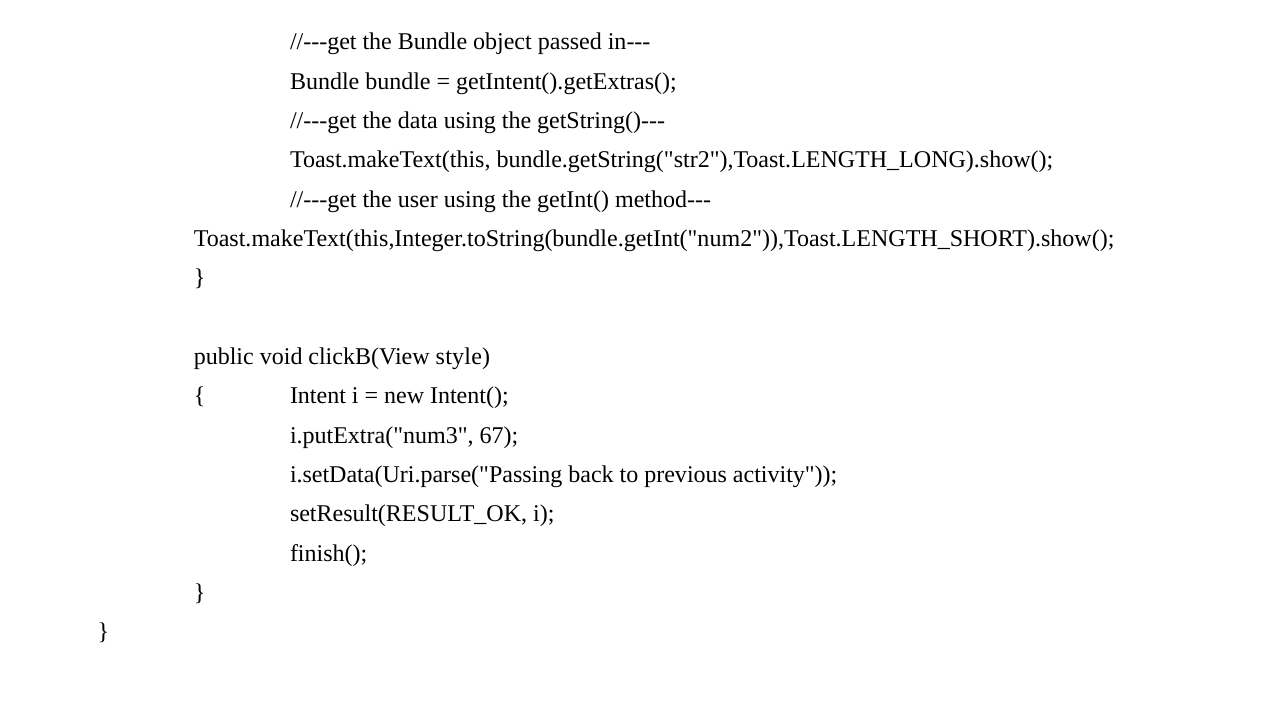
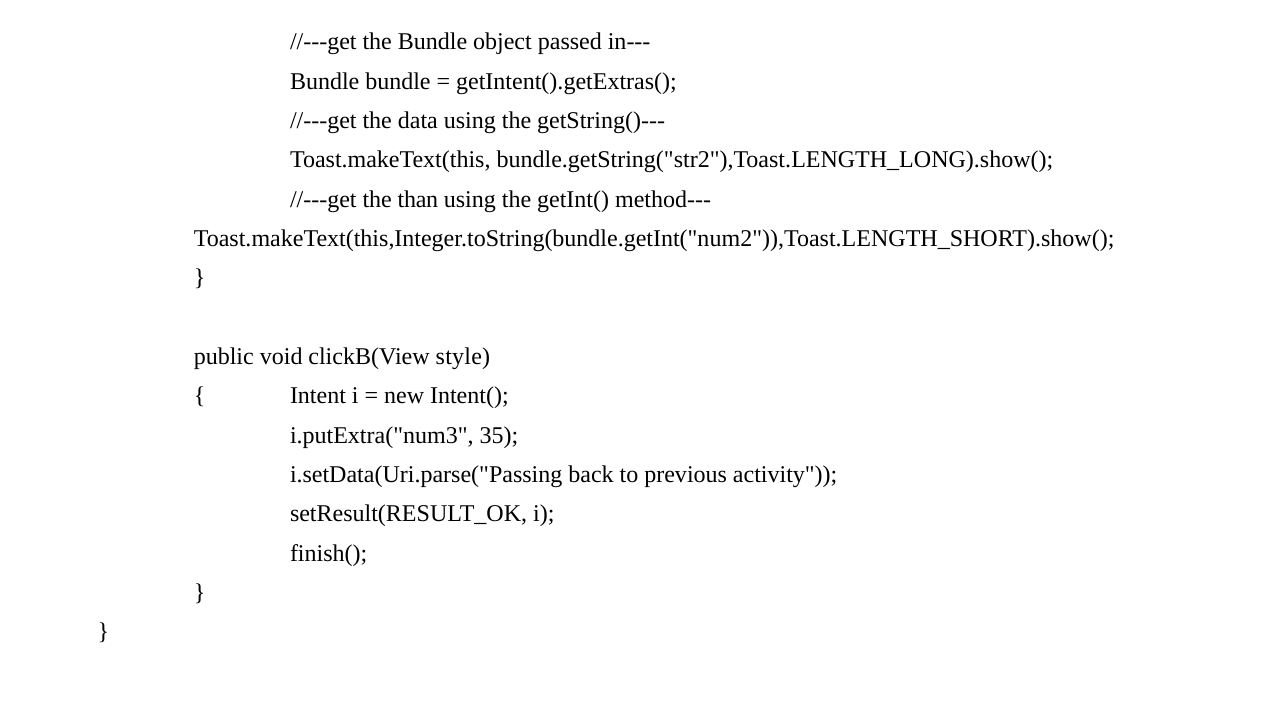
user: user -> than
67: 67 -> 35
